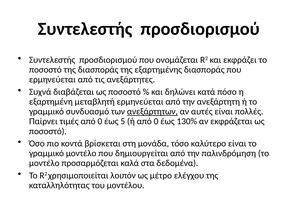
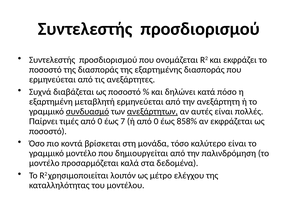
συνδυασμό underline: none -> present
5: 5 -> 7
130%: 130% -> 858%
